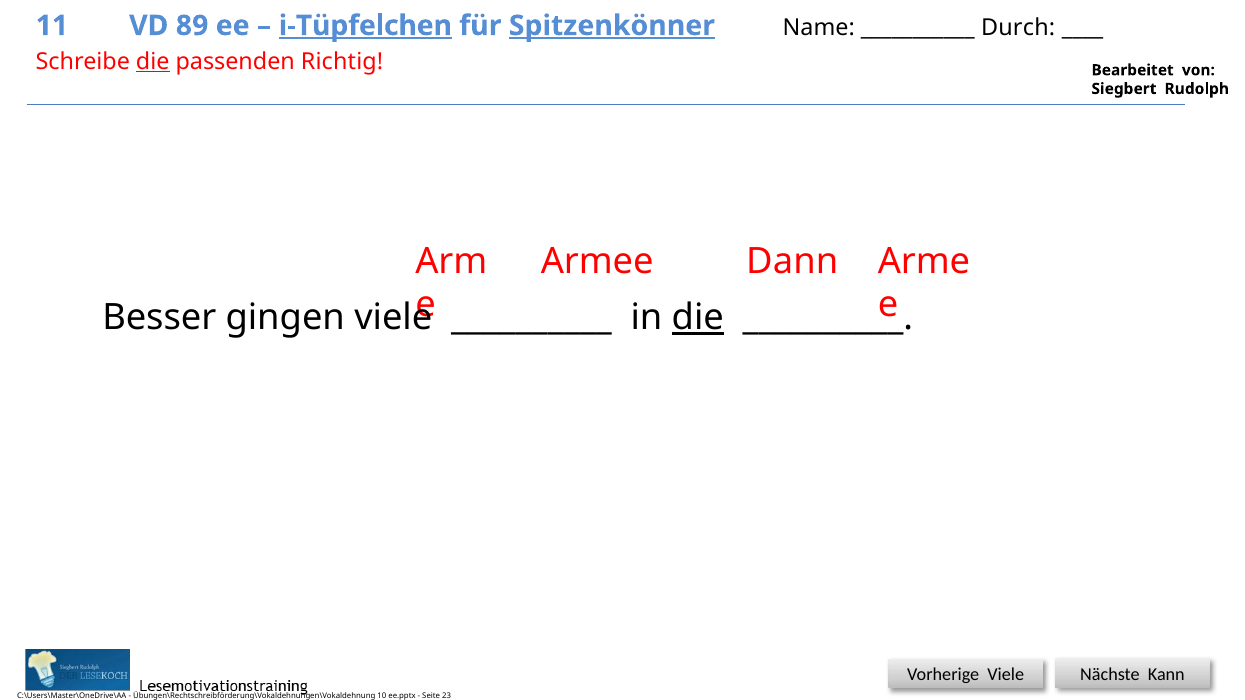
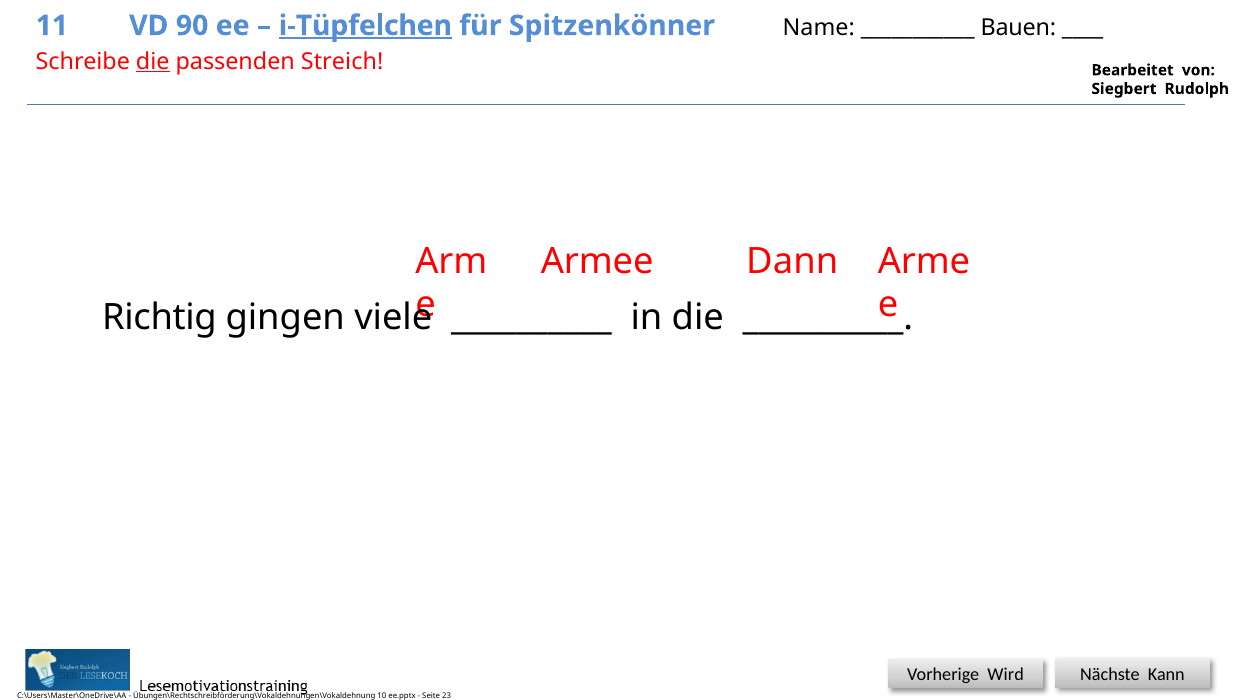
89: 89 -> 90
Spitzenkönner underline: present -> none
Durch: Durch -> Bauen
Richtig: Richtig -> Streich
Besser: Besser -> Richtig
die at (698, 318) underline: present -> none
Viele at (1006, 675): Viele -> Wird
